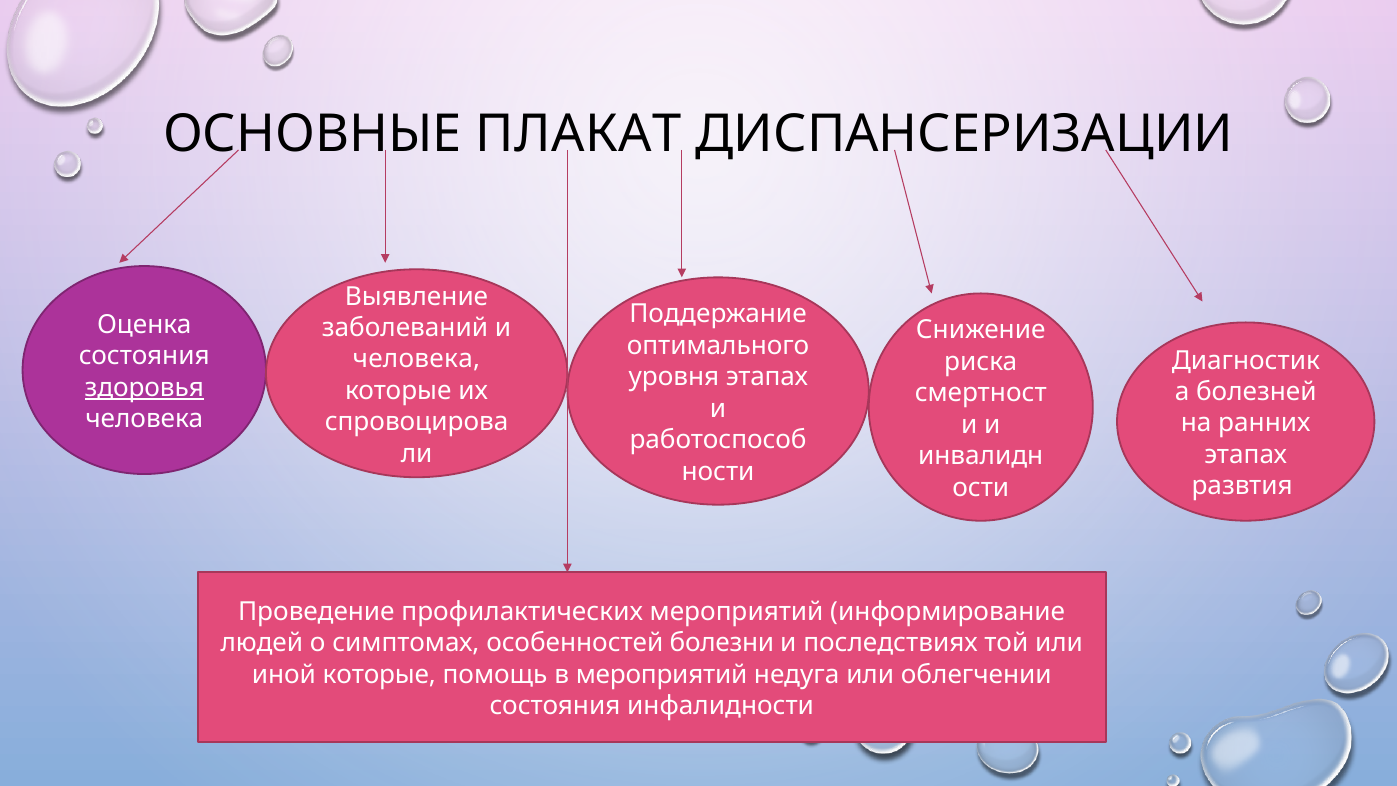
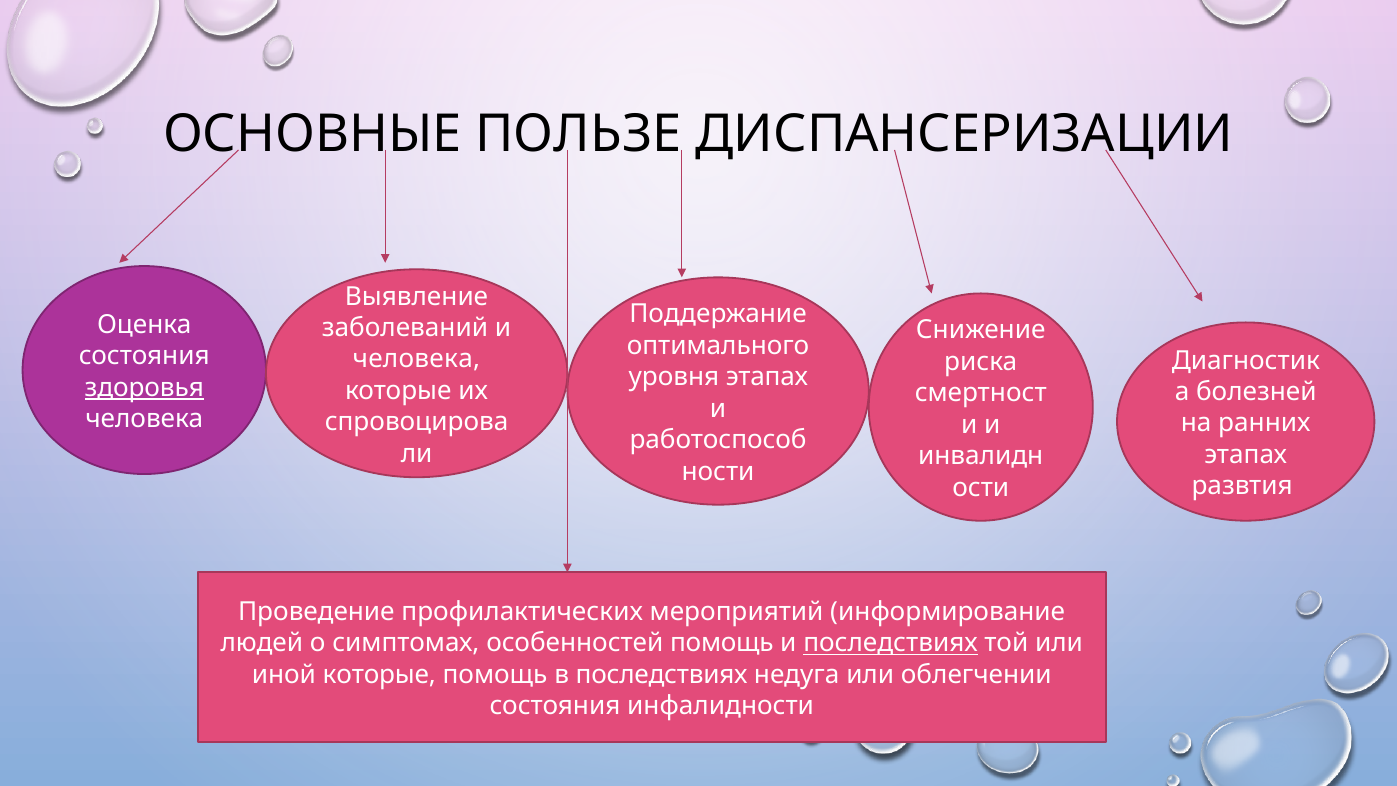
ПЛАКАТ: ПЛАКАТ -> ПОЛЬЗЕ
особенностей болезни: болезни -> помощь
последствиях at (890, 643) underline: none -> present
в мероприятий: мероприятий -> последствиях
